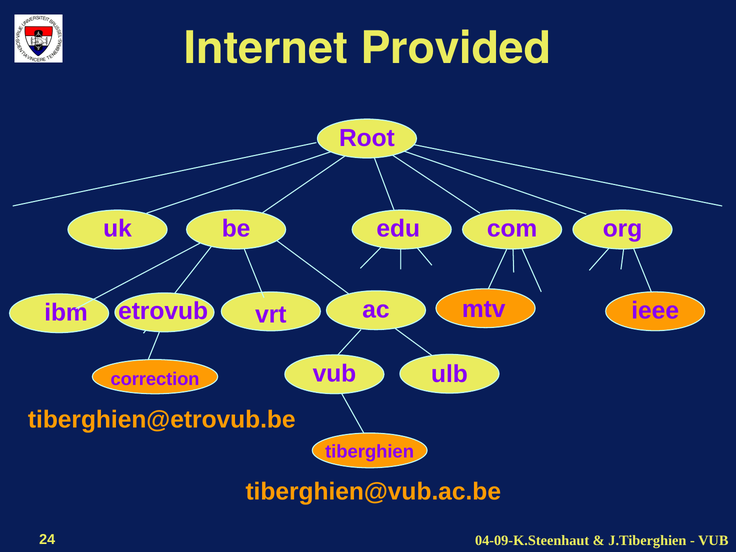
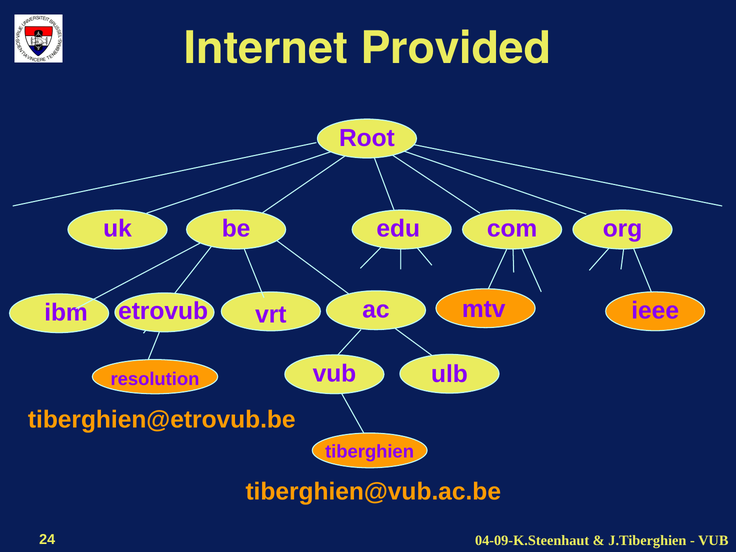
correction: correction -> resolution
